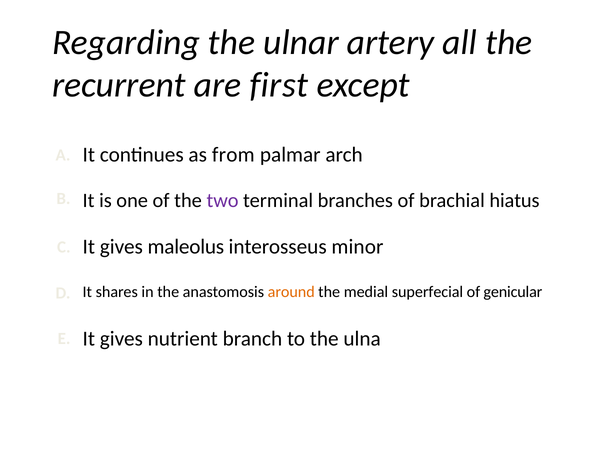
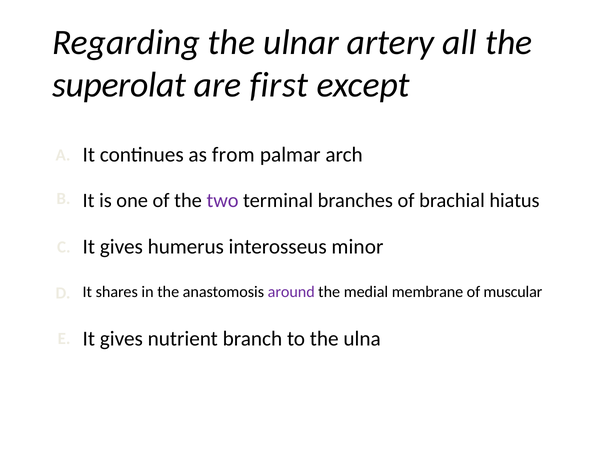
recurrent: recurrent -> superolat
maleolus: maleolus -> humerus
around colour: orange -> purple
superfecial: superfecial -> membrane
genicular: genicular -> muscular
